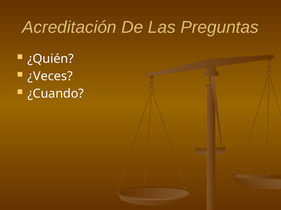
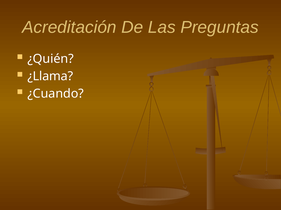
¿Veces: ¿Veces -> ¿Llama
